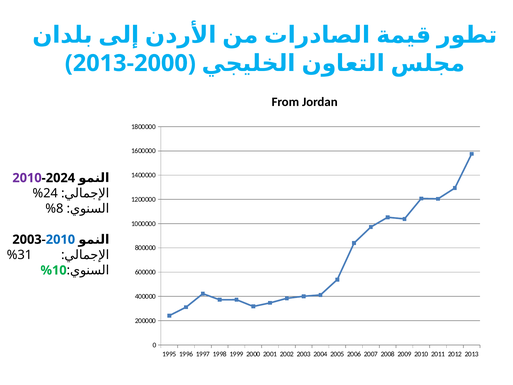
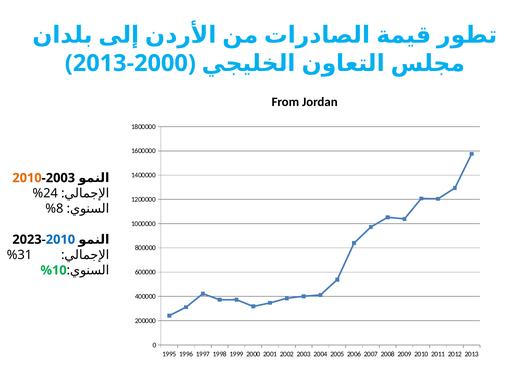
2010 at (27, 178) colour: purple -> orange
2024 at (60, 178): 2024 -> 2003
2003 at (27, 239): 2003 -> 2023
